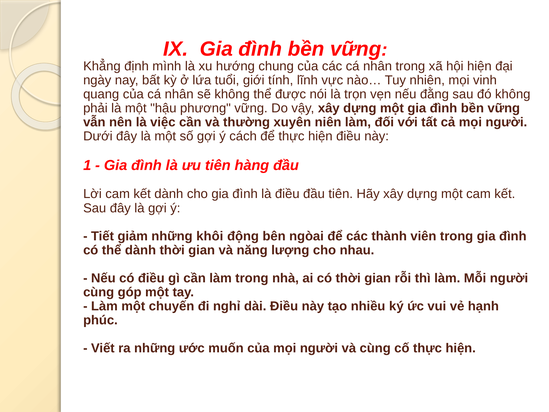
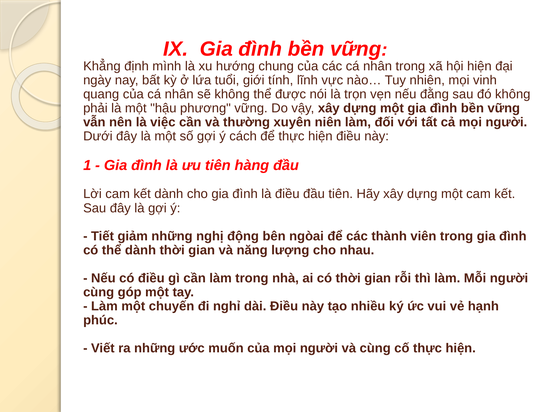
khôi: khôi -> nghị
